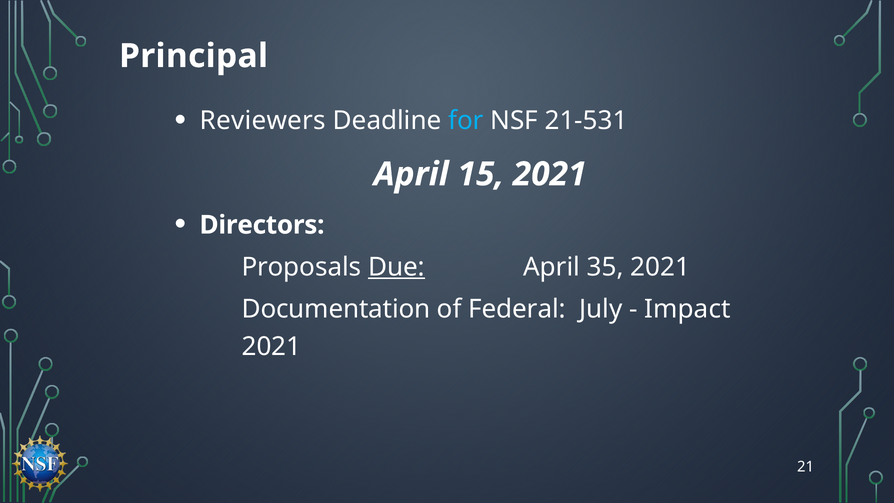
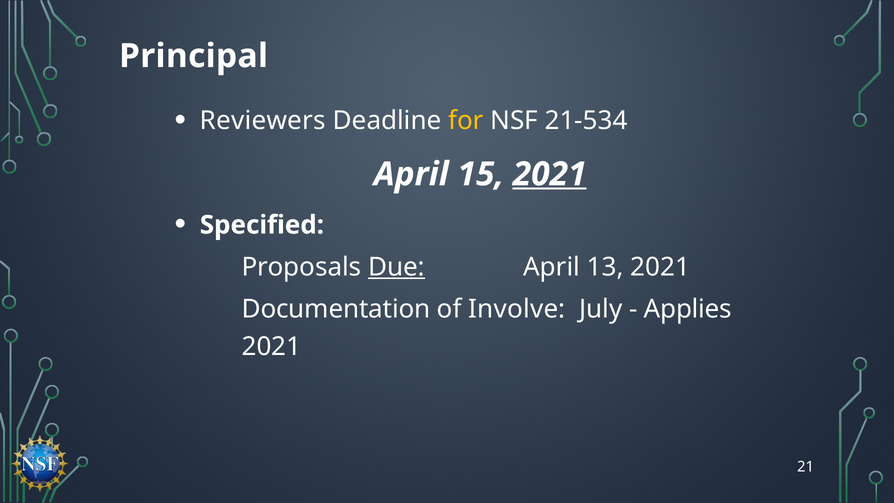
for colour: light blue -> yellow
21-531: 21-531 -> 21-534
2021 at (550, 174) underline: none -> present
Directors: Directors -> Specified
35: 35 -> 13
Federal: Federal -> Involve
Impact: Impact -> Applies
